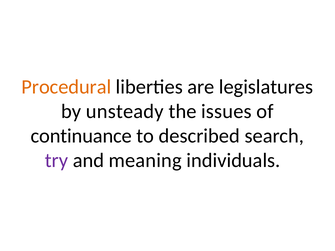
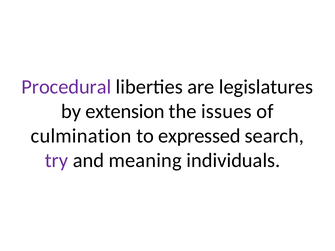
Procedural colour: orange -> purple
unsteady: unsteady -> extension
continuance: continuance -> culmination
described: described -> expressed
